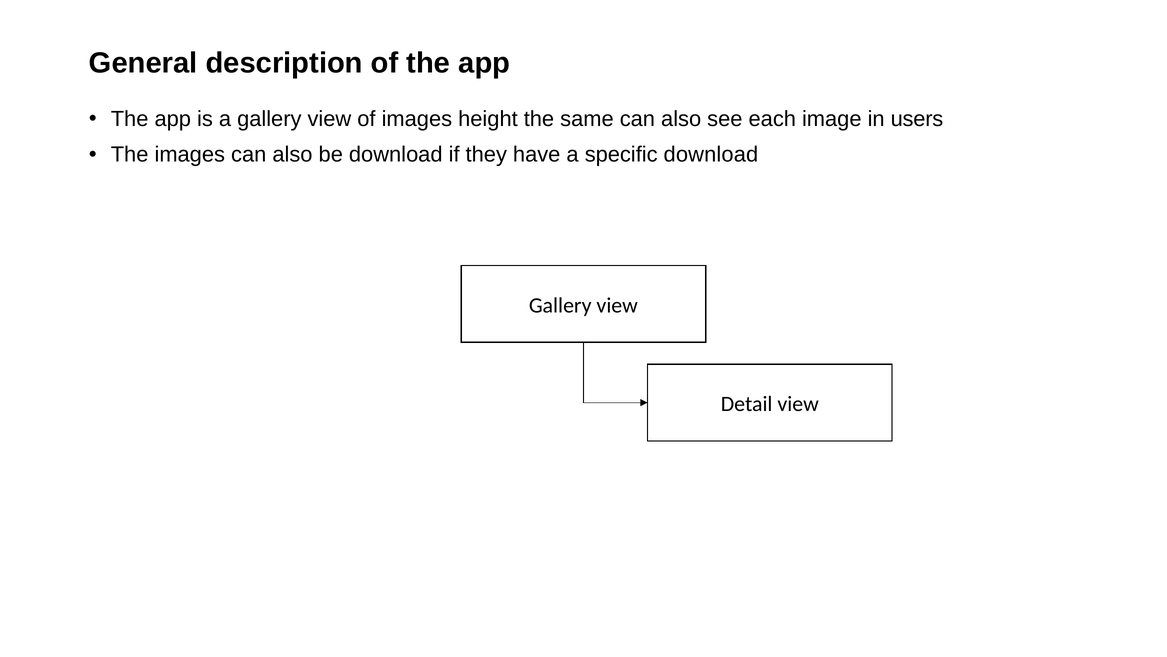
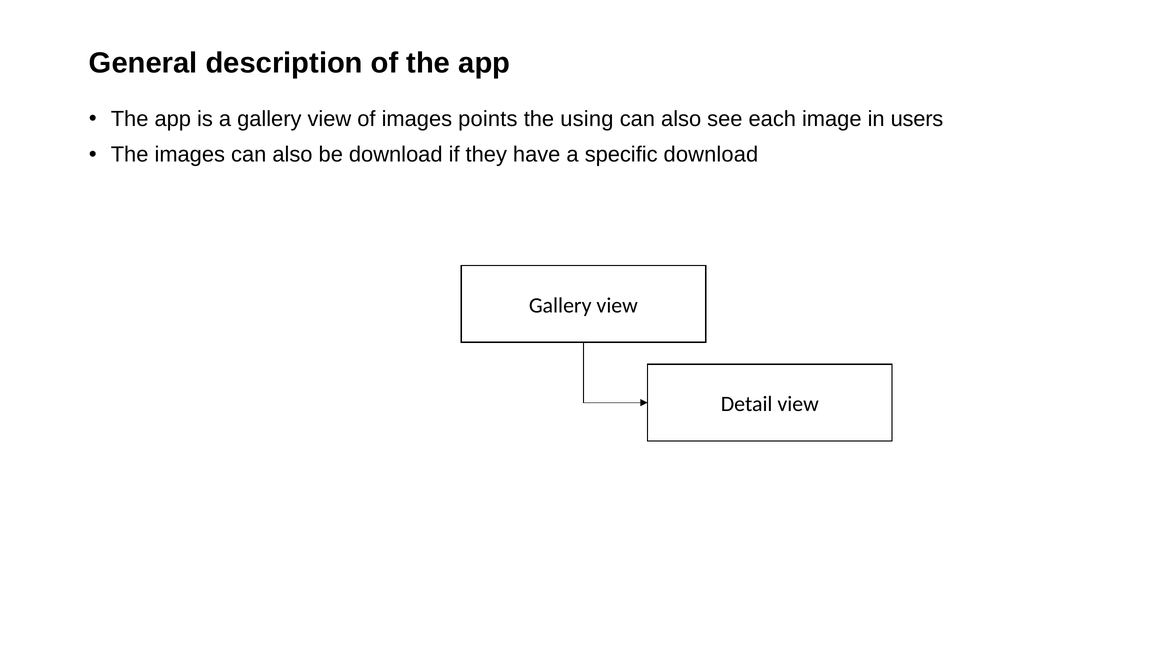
height: height -> points
same: same -> using
